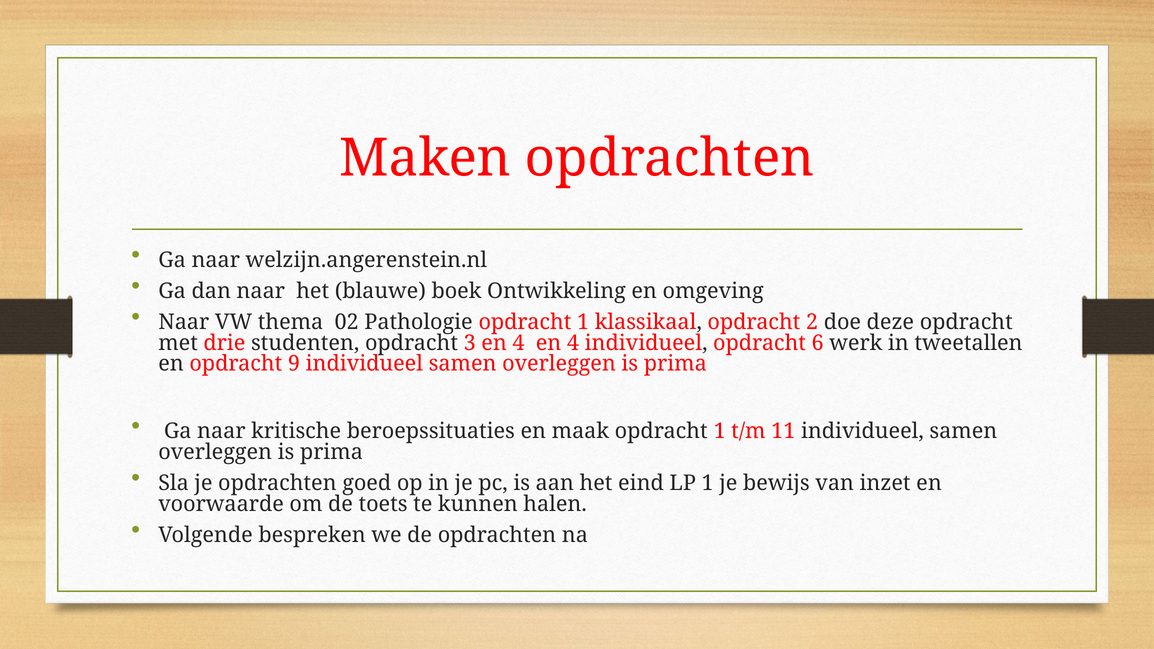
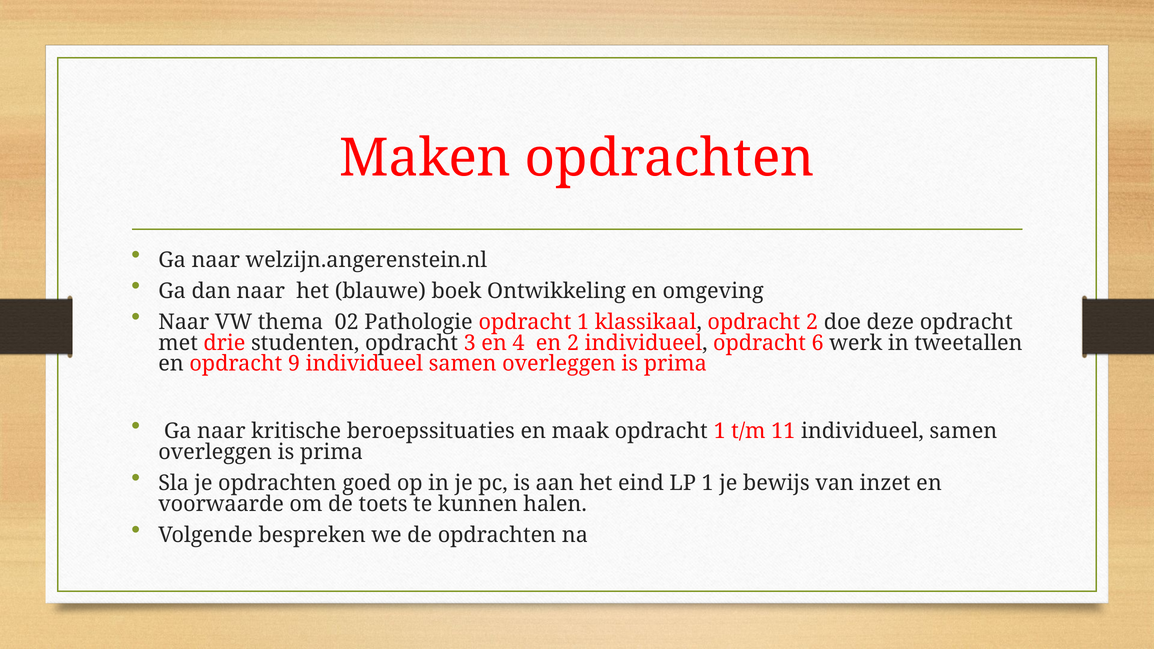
4 en 4: 4 -> 2
